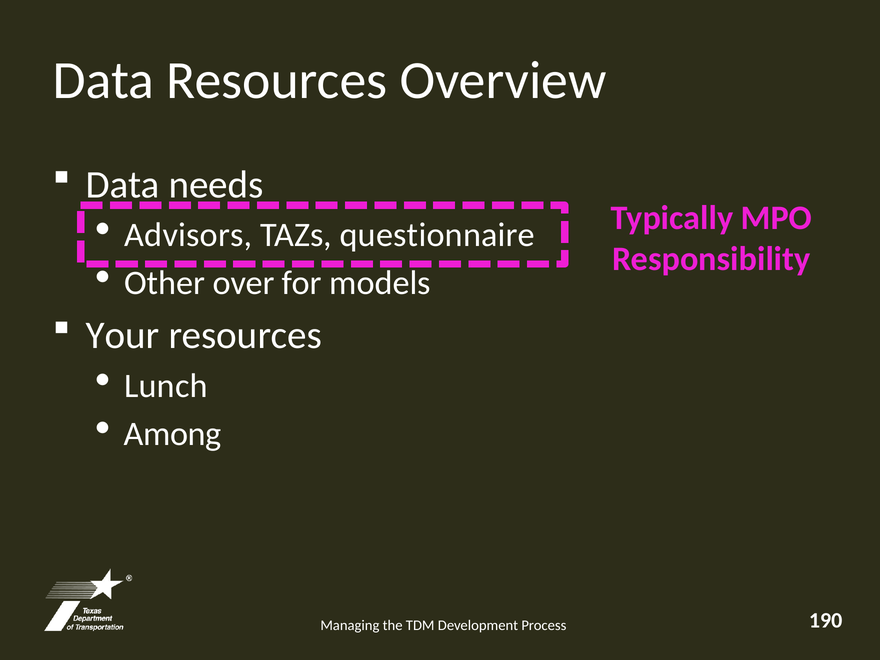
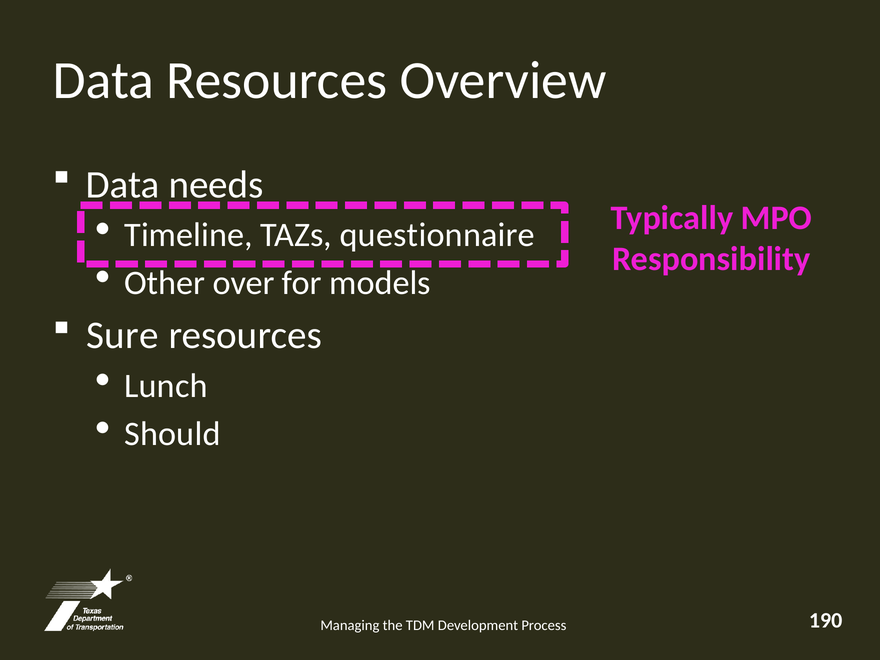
Advisors: Advisors -> Timeline
Your: Your -> Sure
Among: Among -> Should
